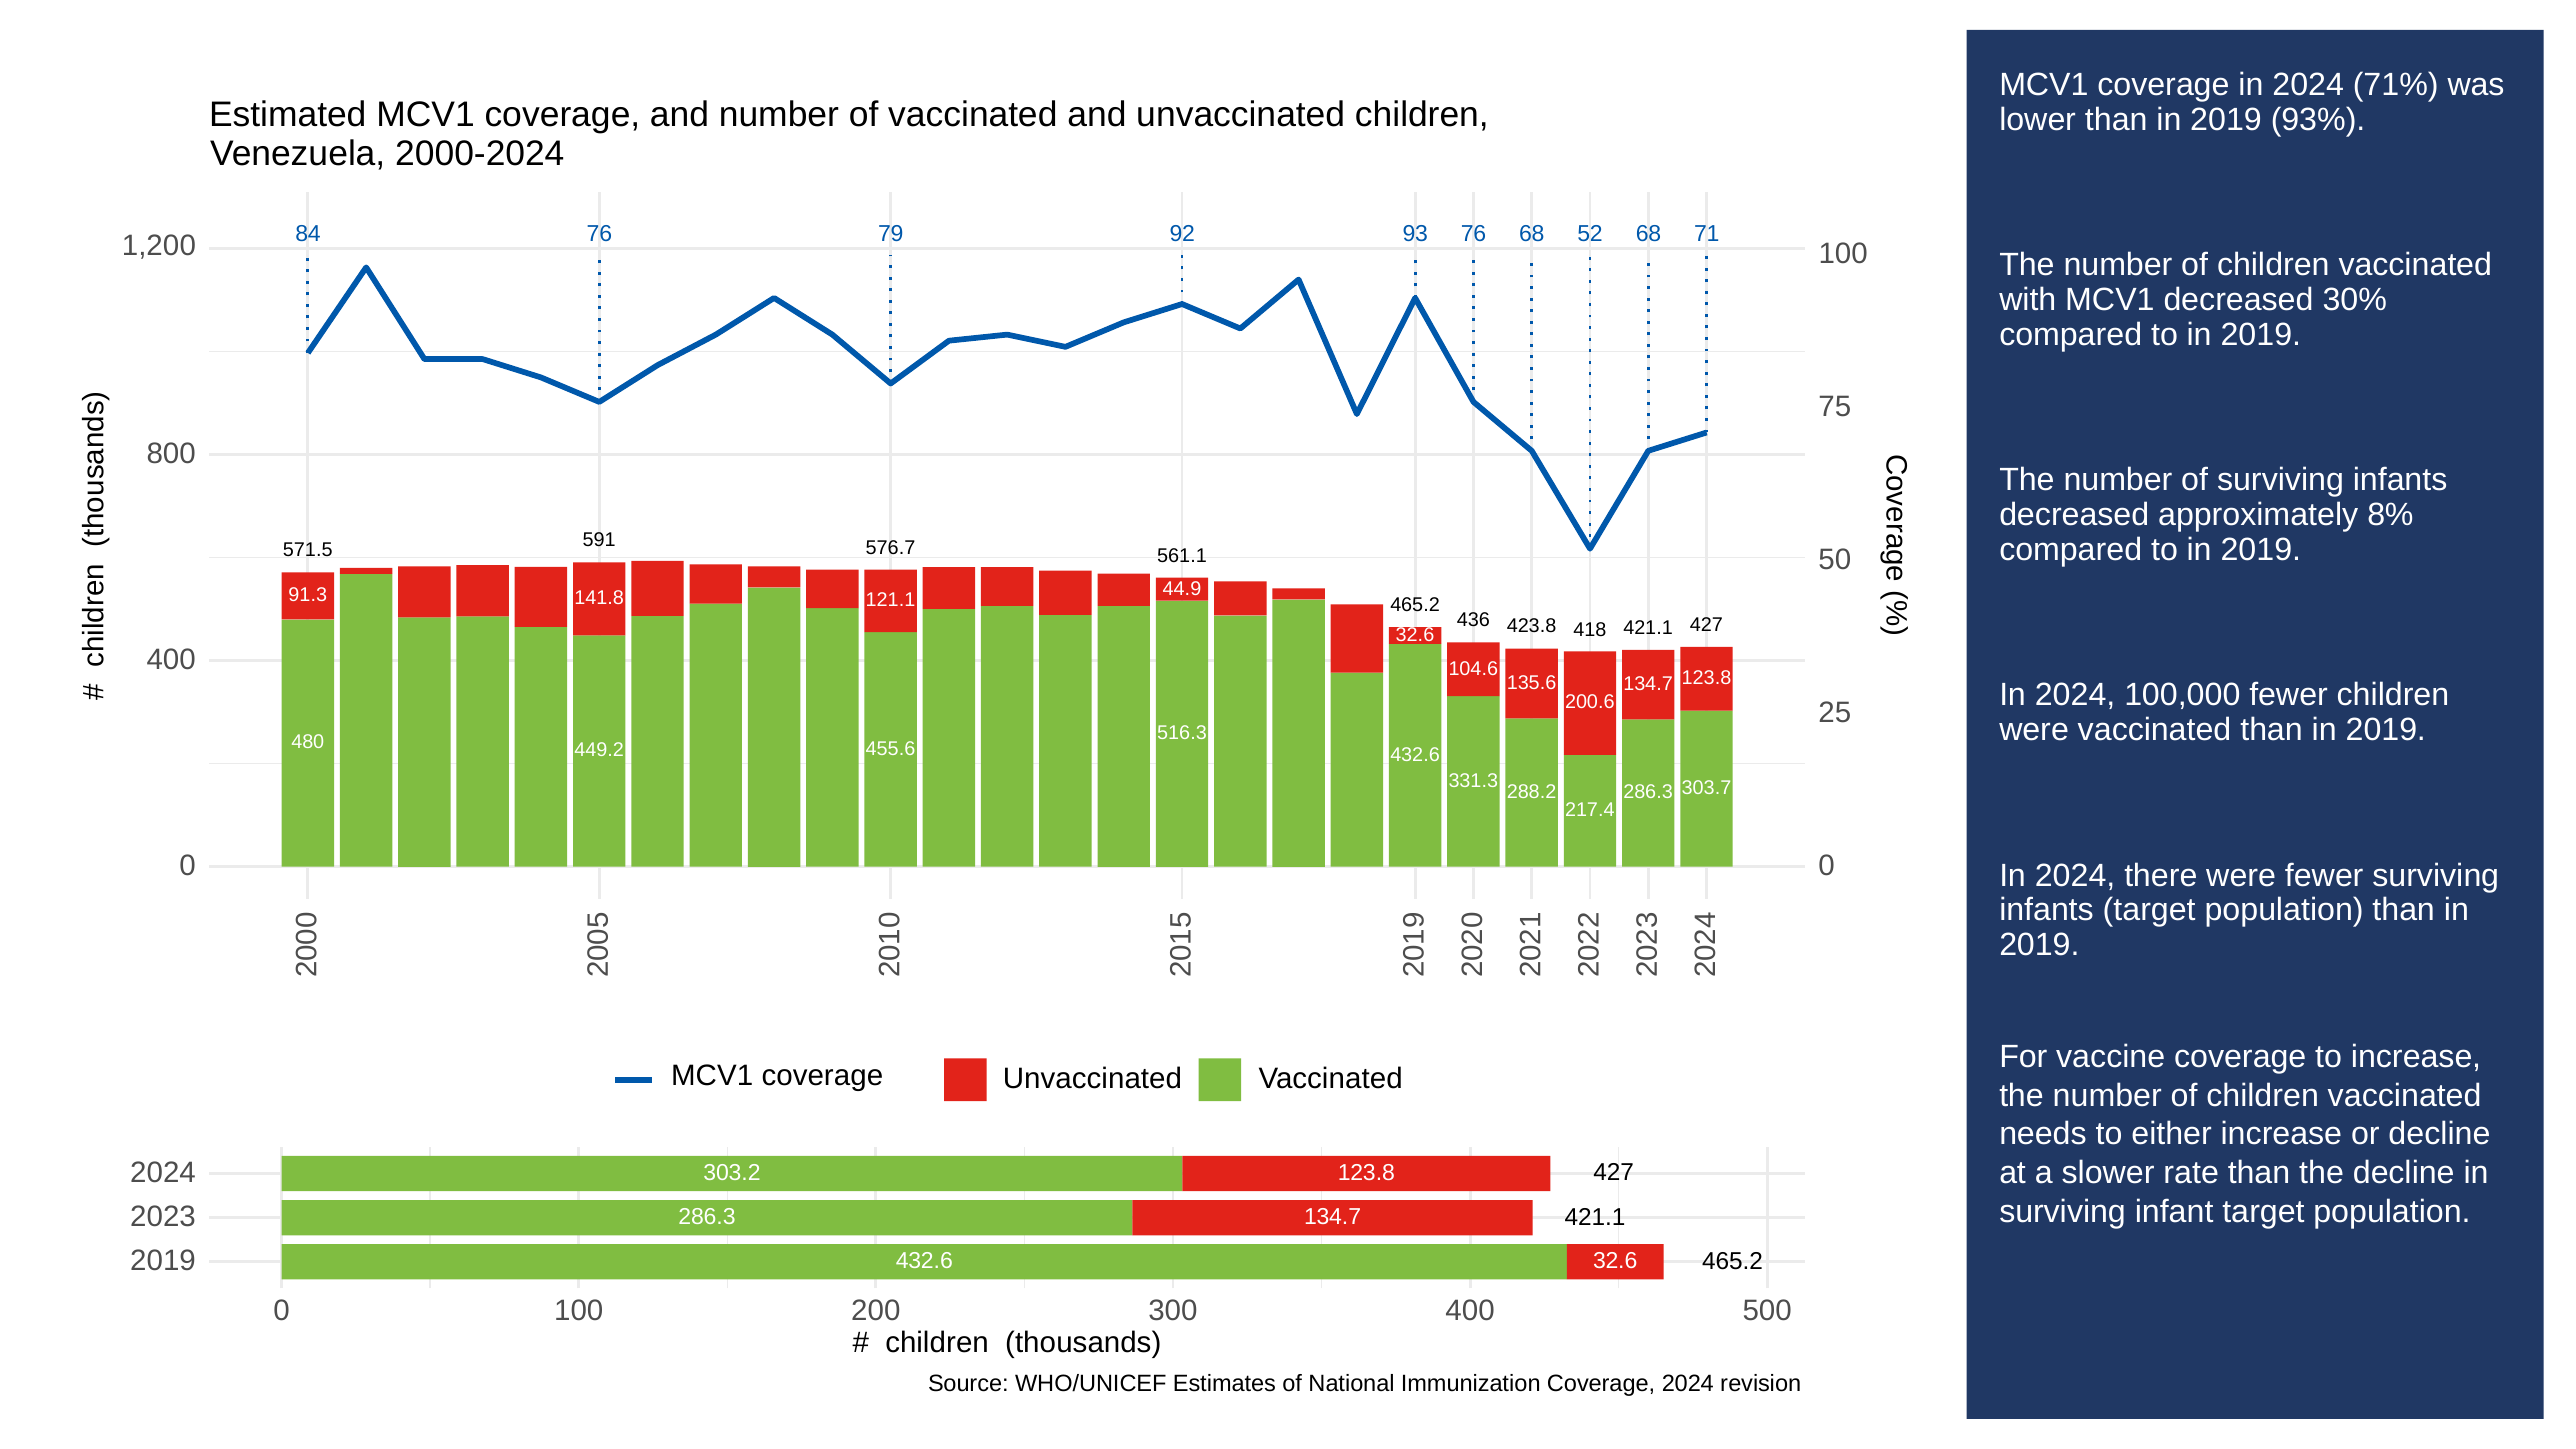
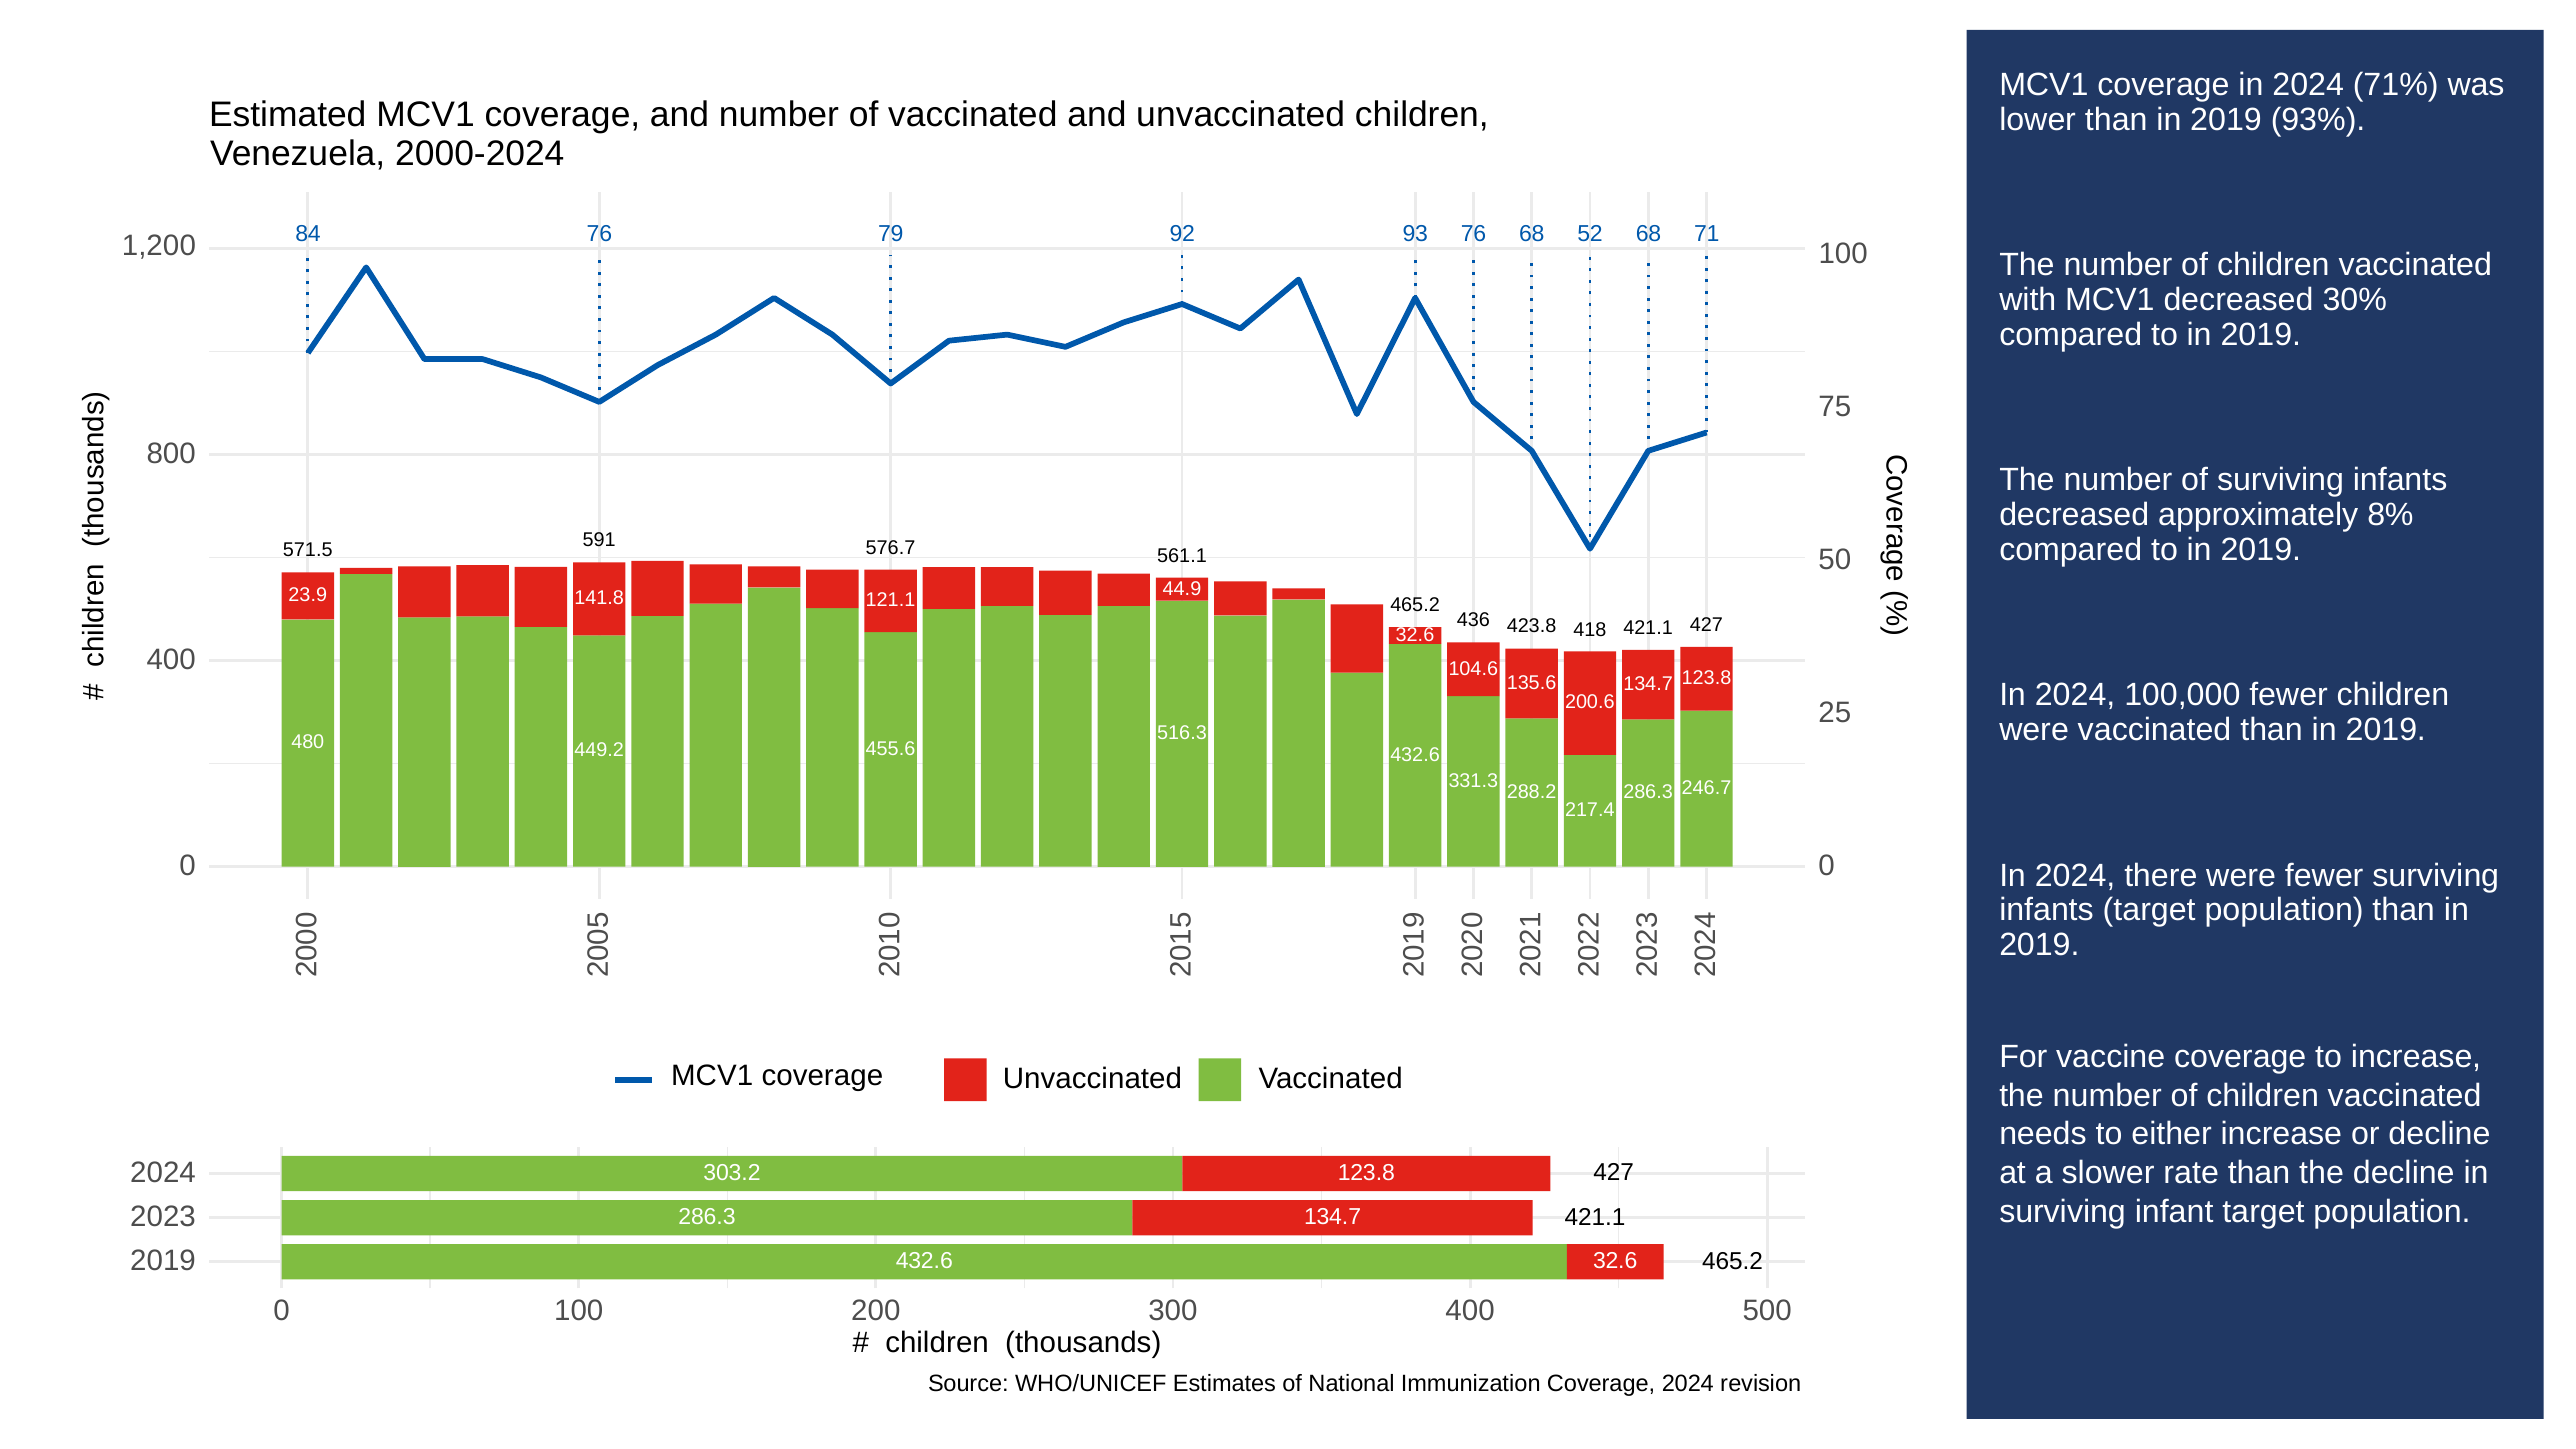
91.3: 91.3 -> 23.9
303.7: 303.7 -> 246.7
